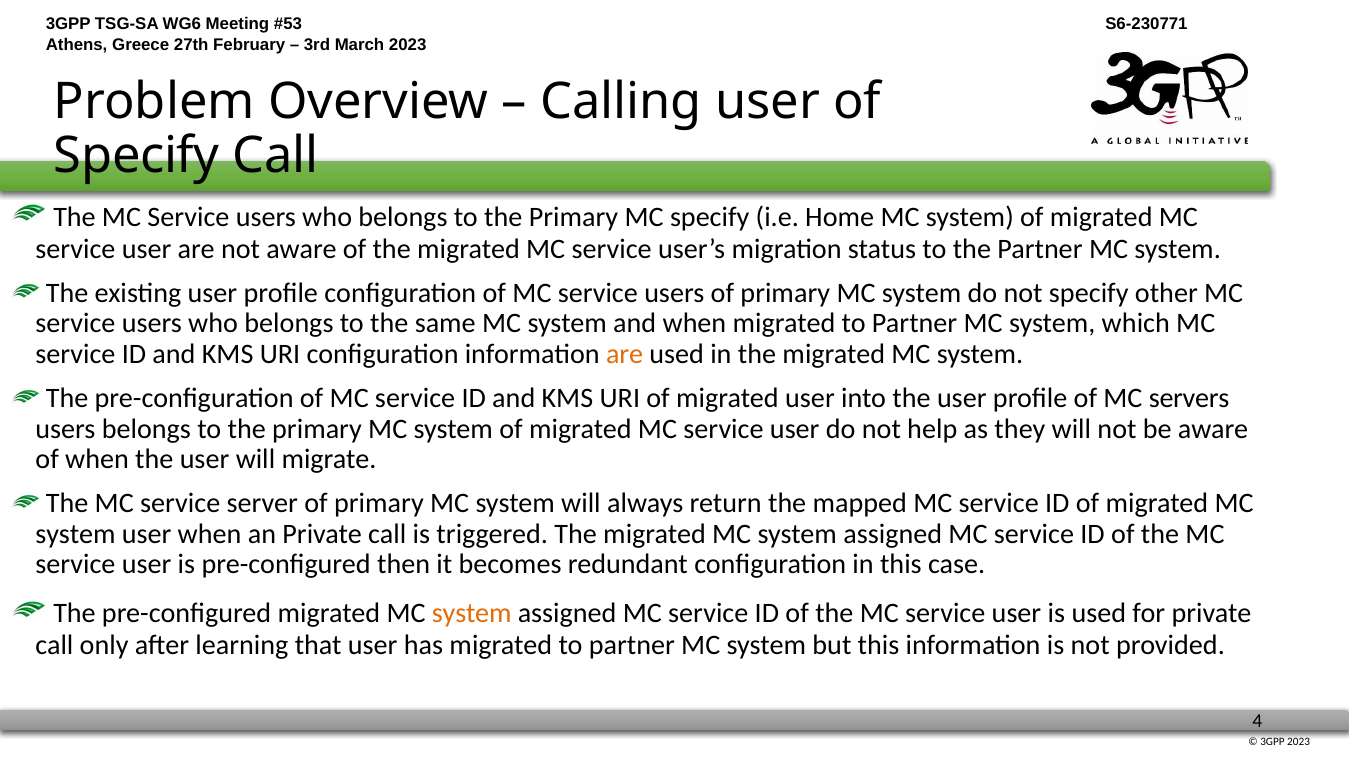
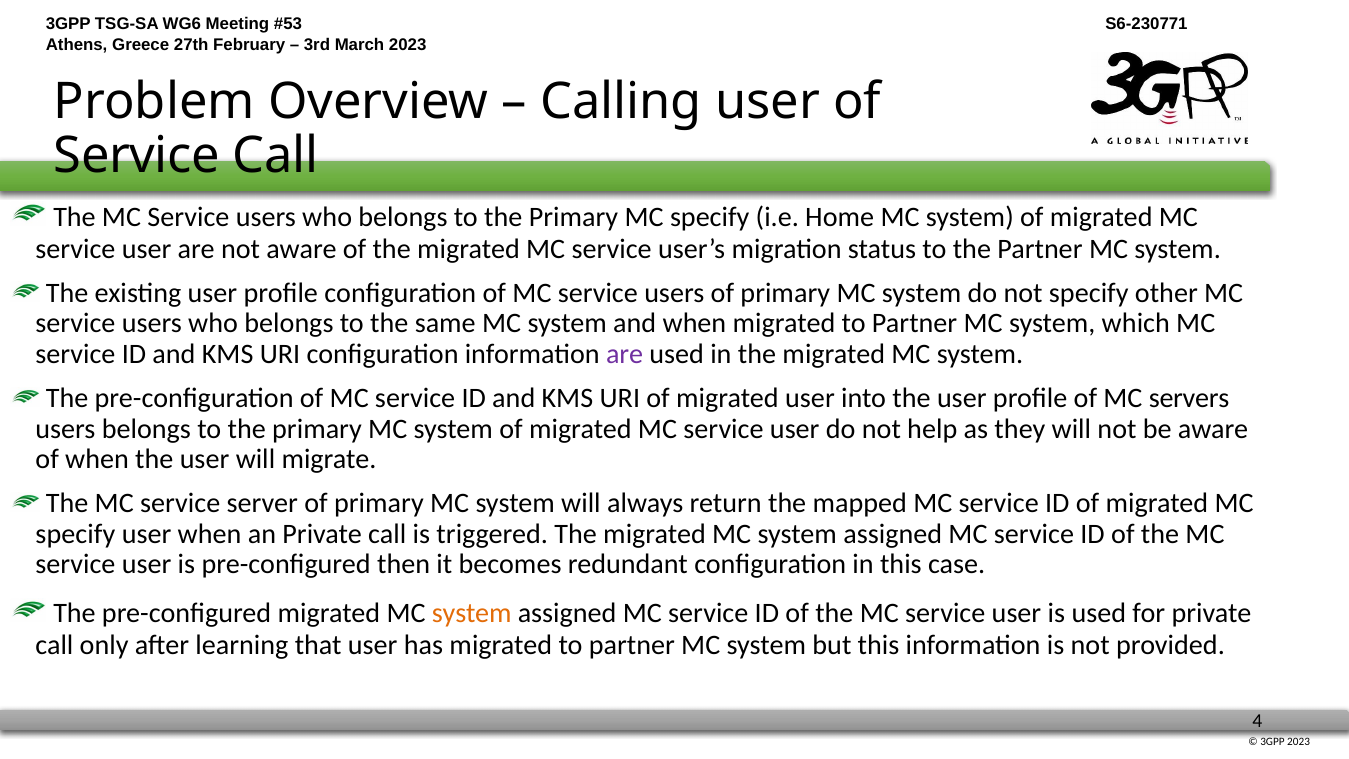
Specify at (137, 156): Specify -> Service
are at (625, 354) colour: orange -> purple
system at (75, 534): system -> specify
